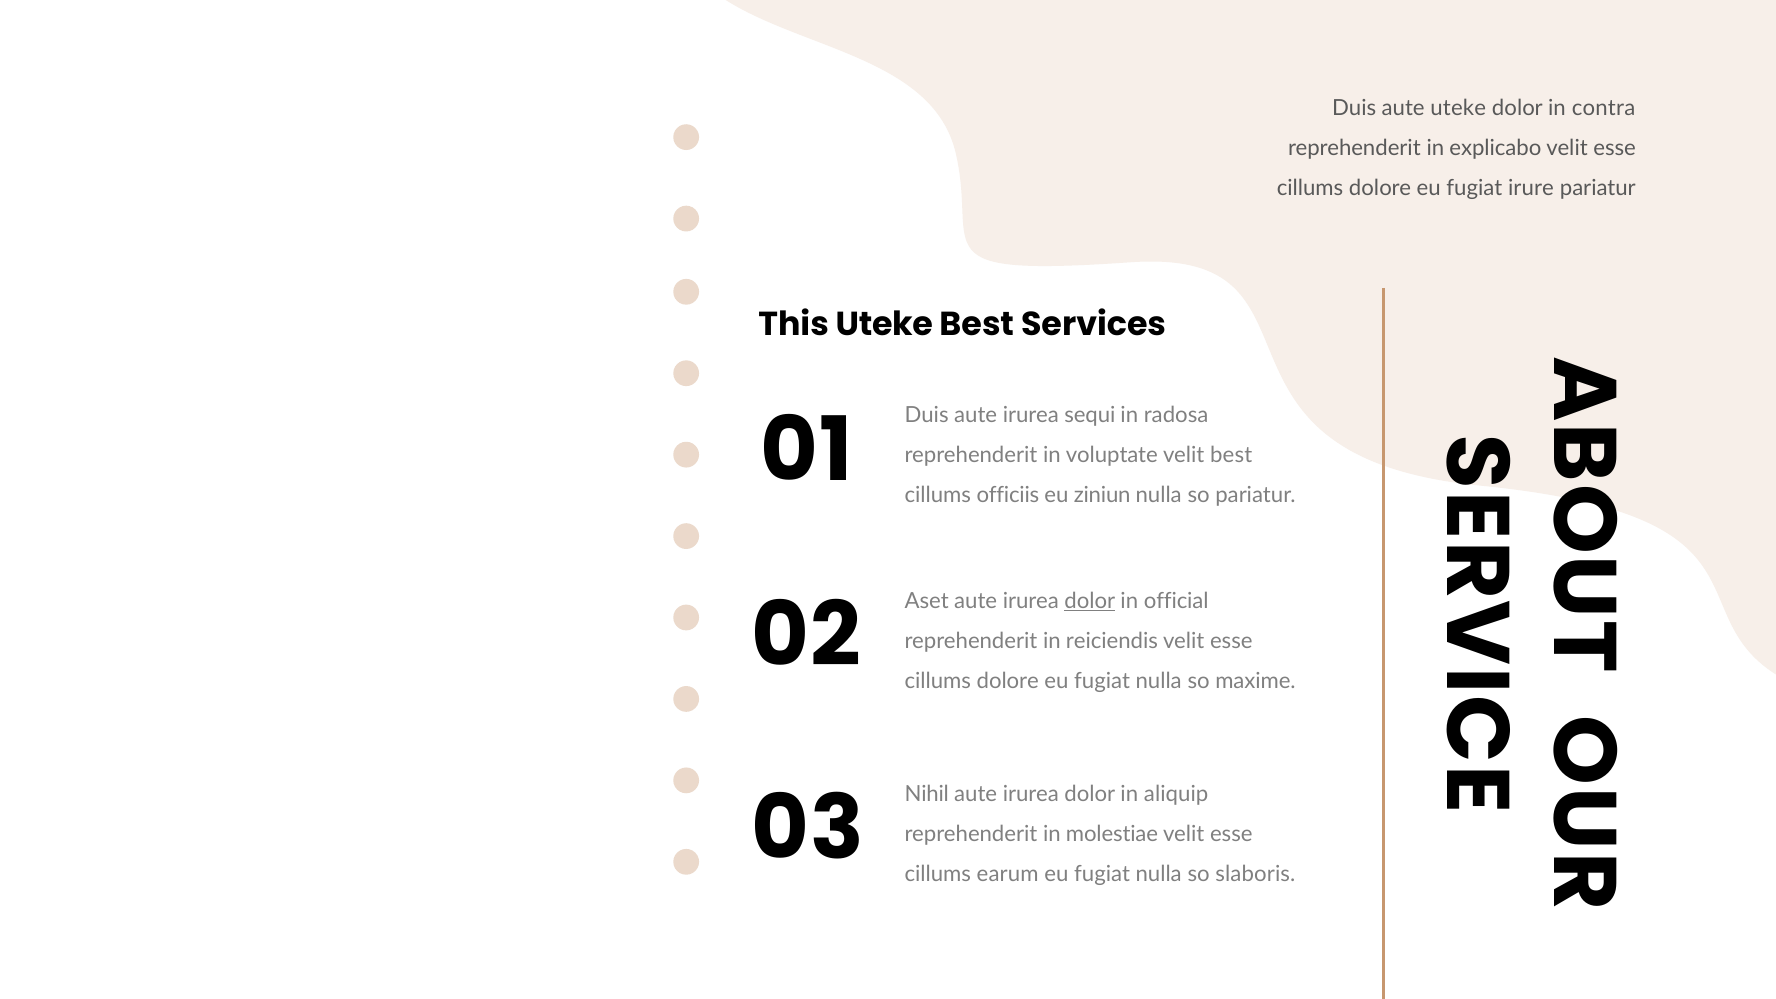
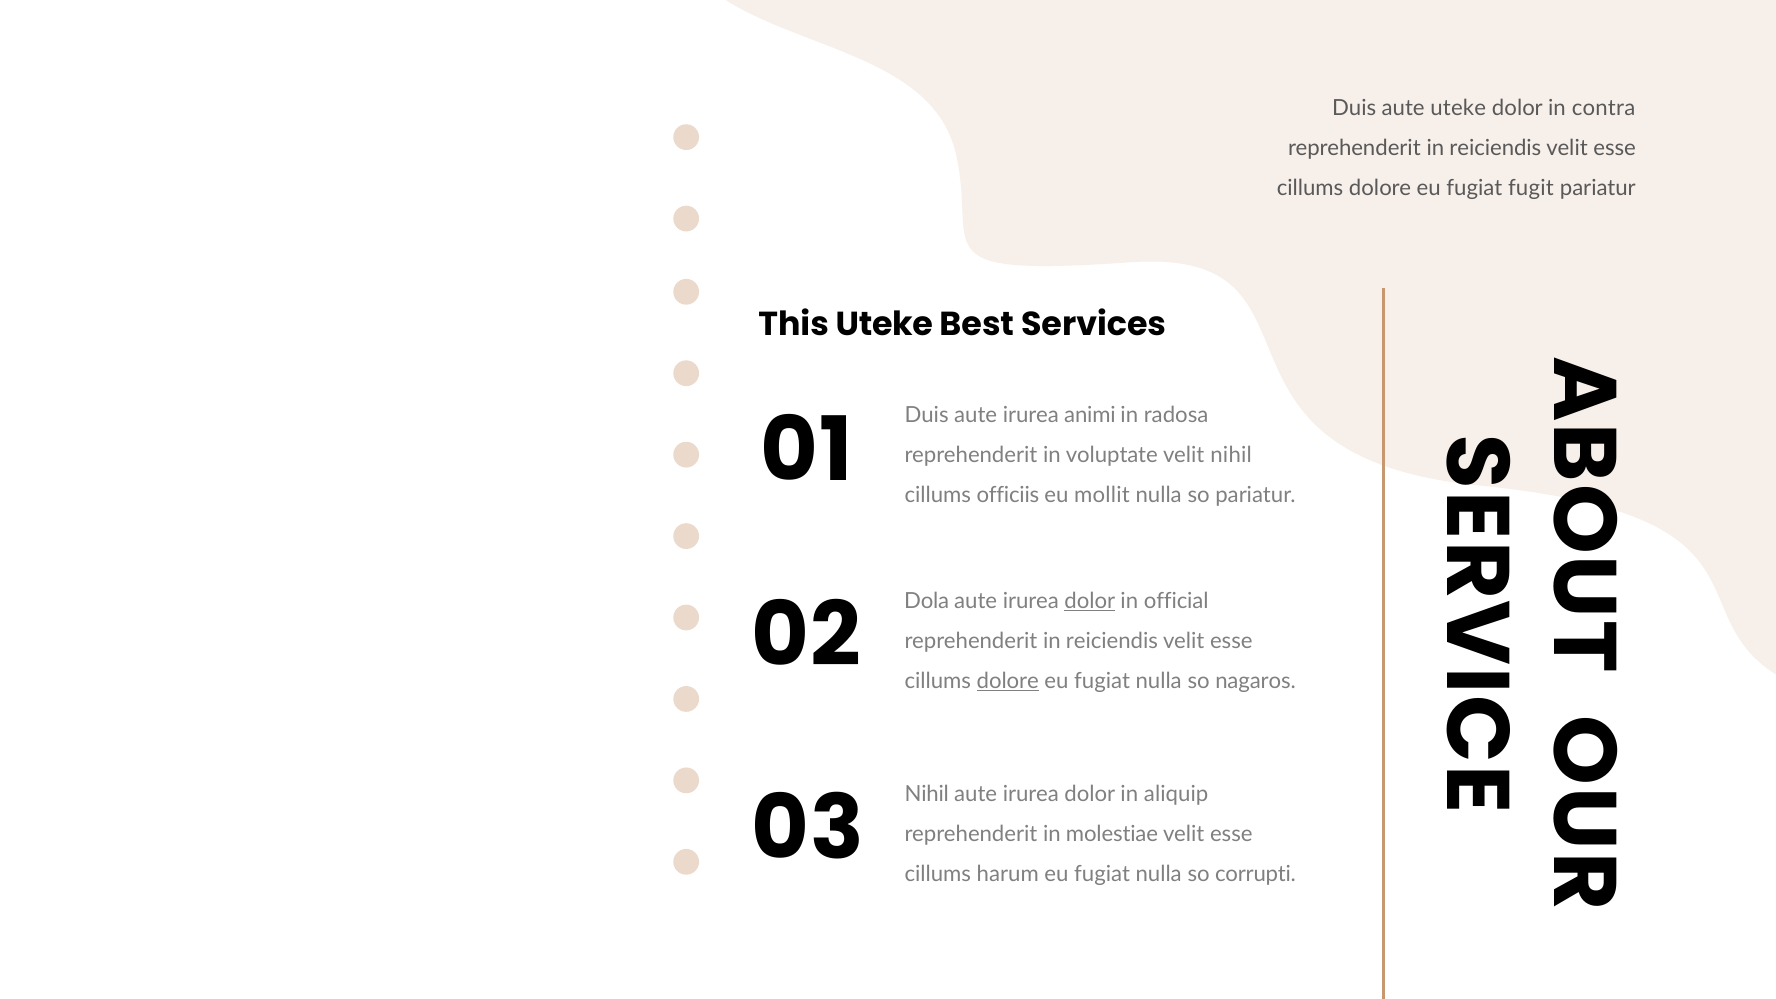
explicabo at (1495, 149): explicabo -> reiciendis
irure: irure -> fugit
sequi: sequi -> animi
velit best: best -> nihil
ziniun: ziniun -> mollit
Aset: Aset -> Dola
dolore at (1008, 681) underline: none -> present
maxime: maxime -> nagaros
earum: earum -> harum
slaboris: slaboris -> corrupti
